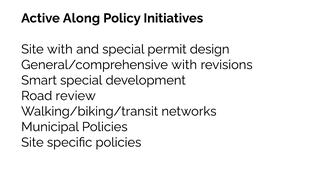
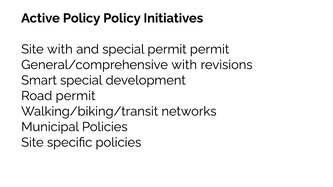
Active Along: Along -> Policy
permit design: design -> permit
Road review: review -> permit
